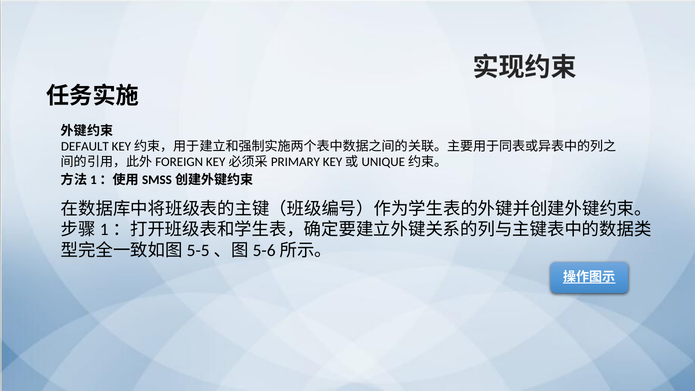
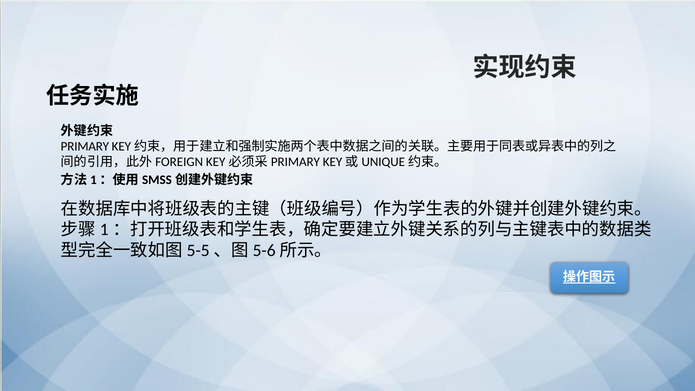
DEFAULT: DEFAULT -> PRIMARY
